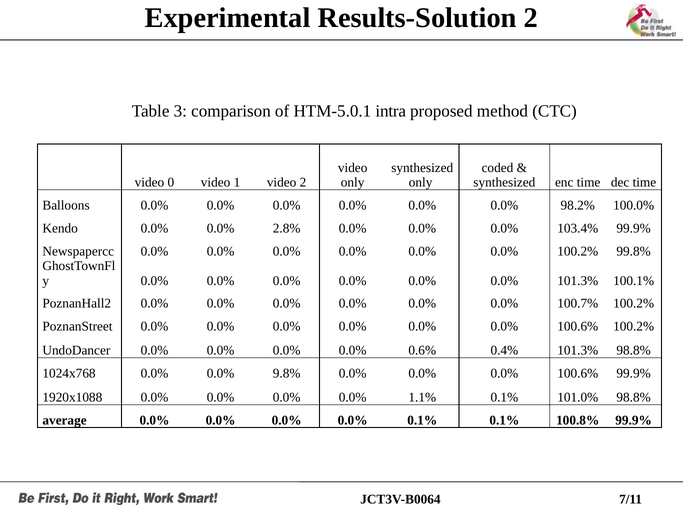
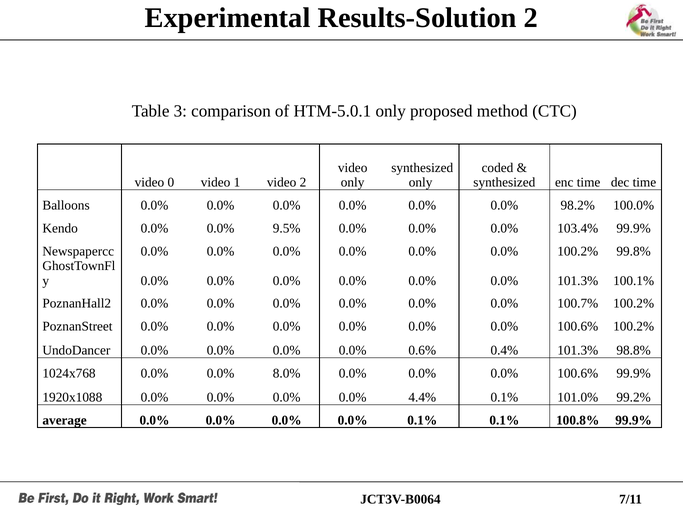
HTM-5.0.1 intra: intra -> only
2.8%: 2.8% -> 9.5%
9.8%: 9.8% -> 8.0%
1.1%: 1.1% -> 4.4%
101.0% 98.8%: 98.8% -> 99.2%
